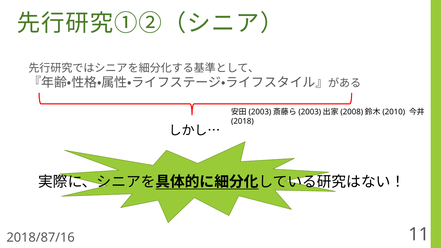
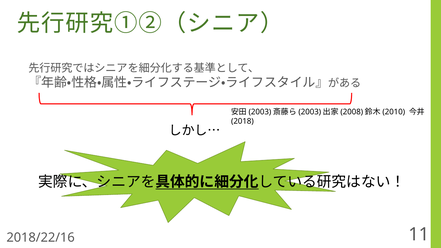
2018/87/16: 2018/87/16 -> 2018/22/16
